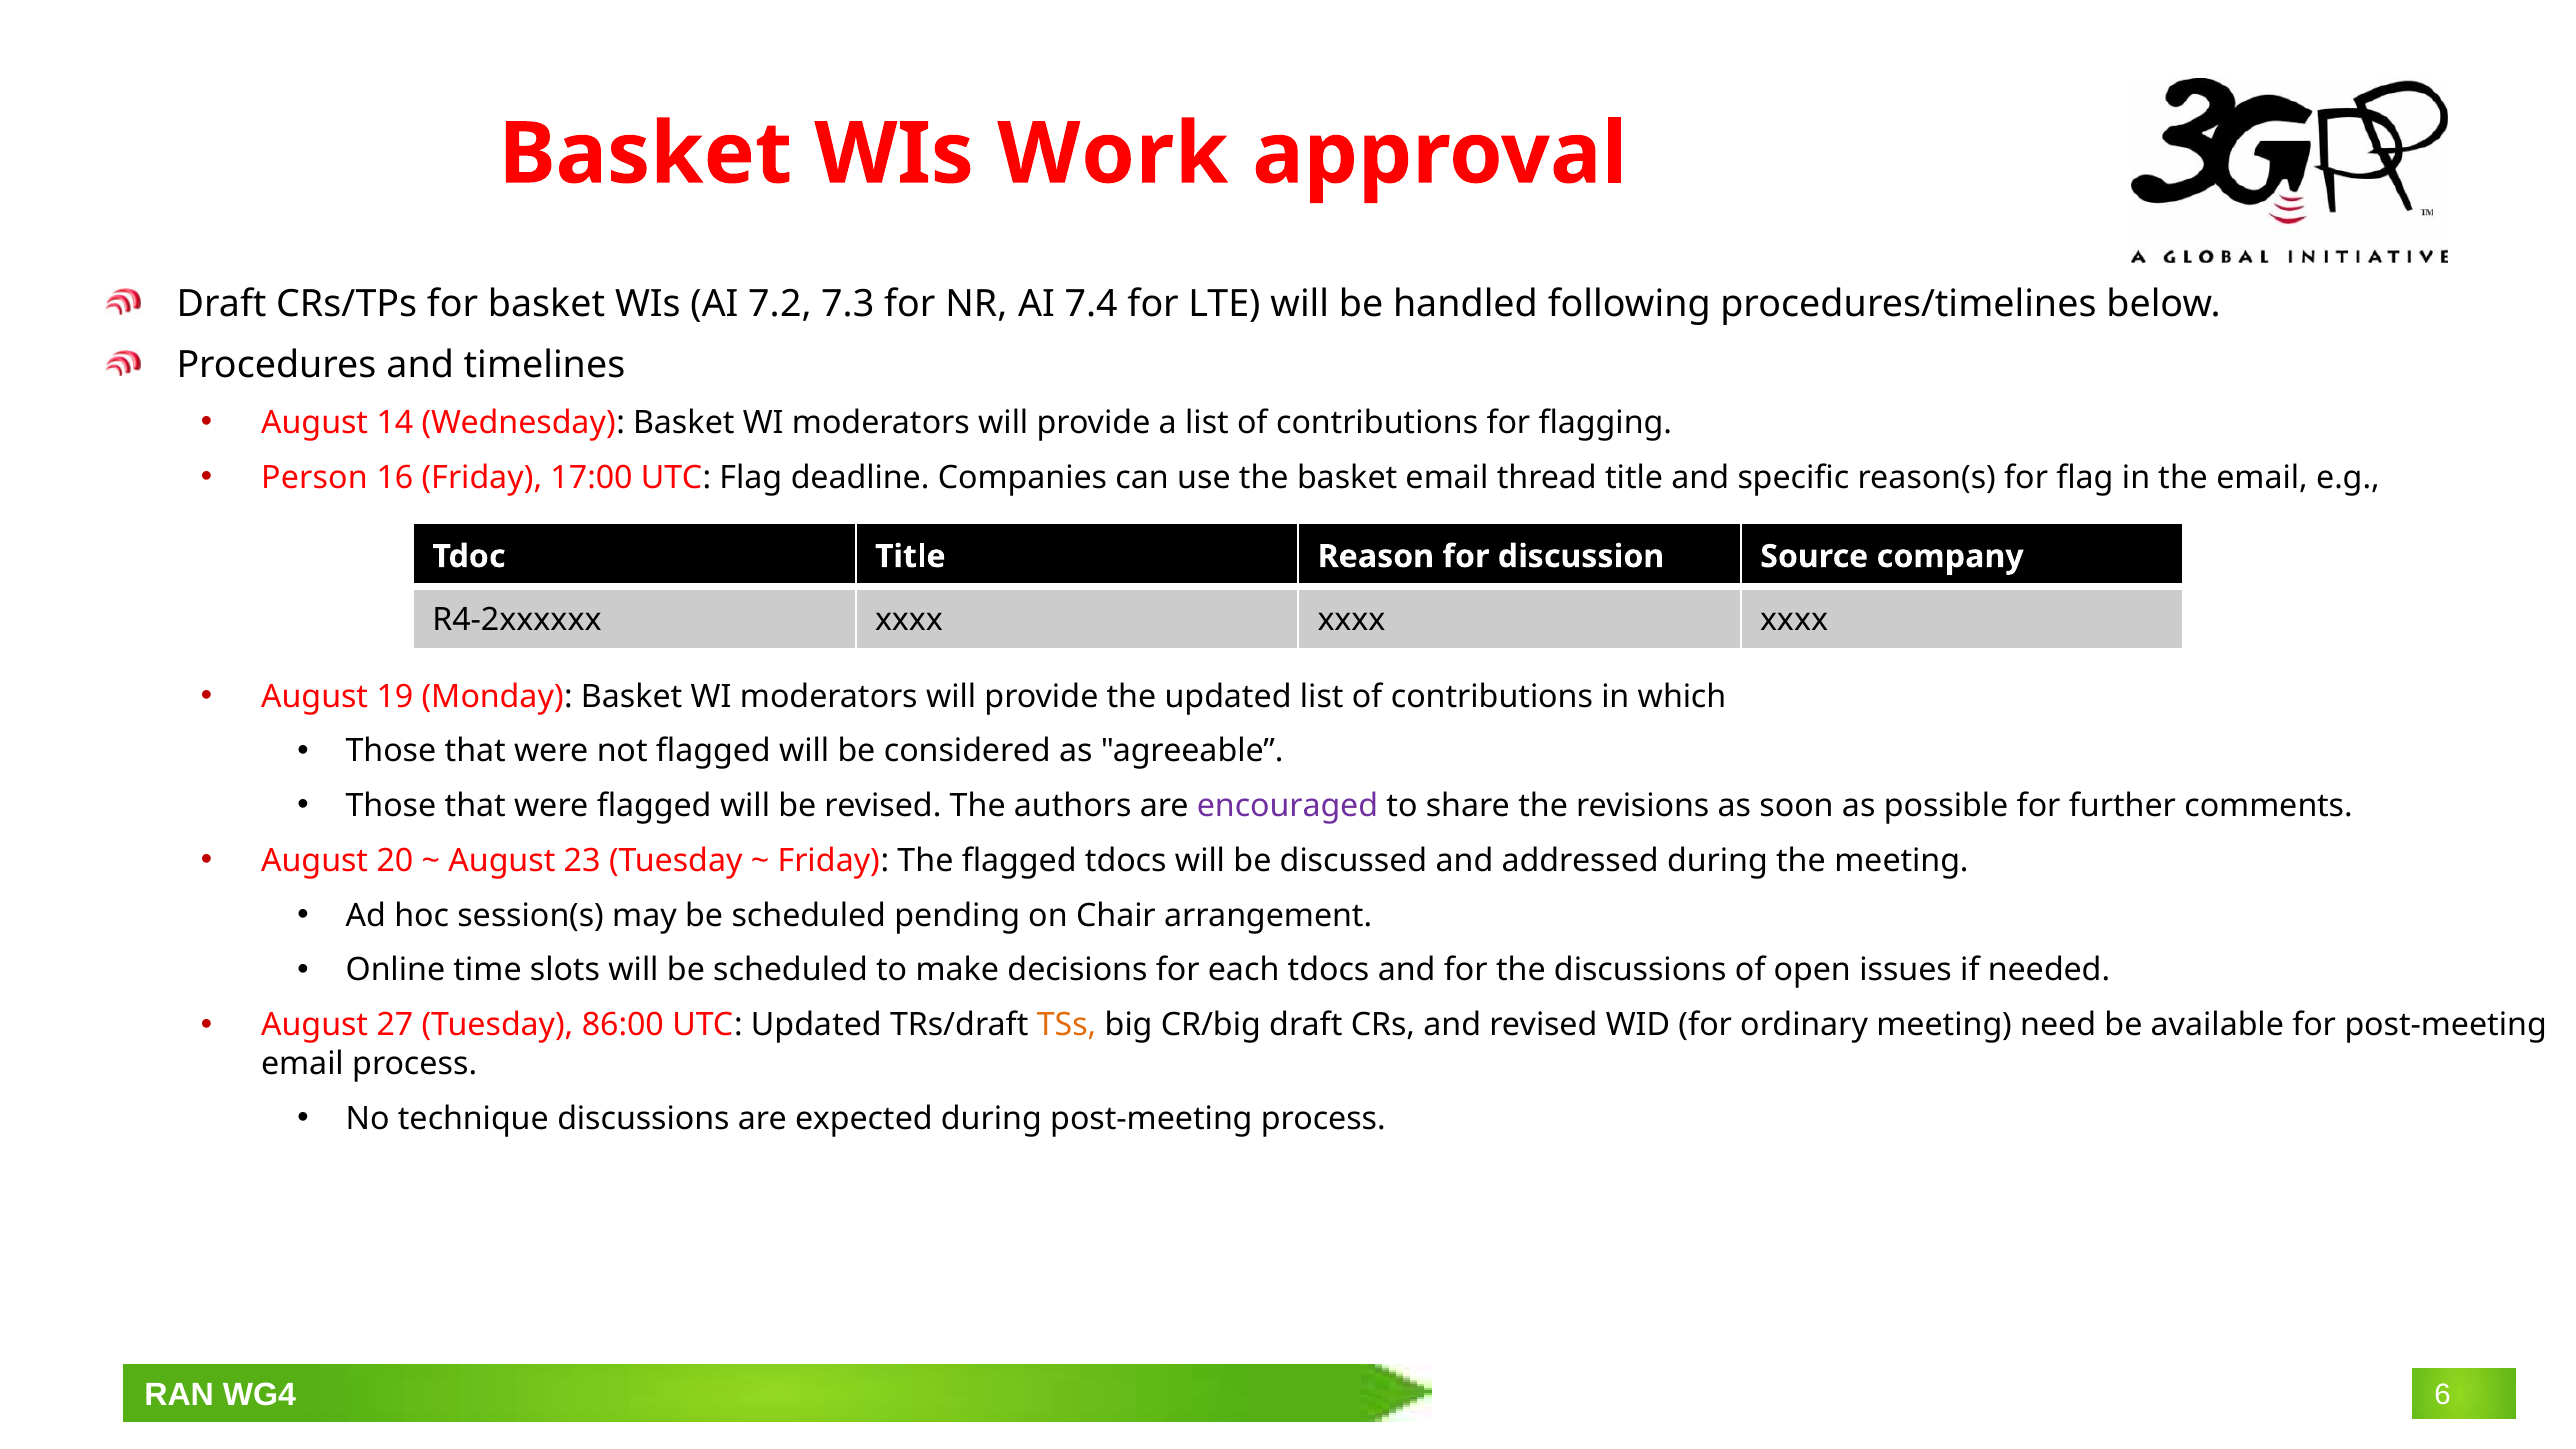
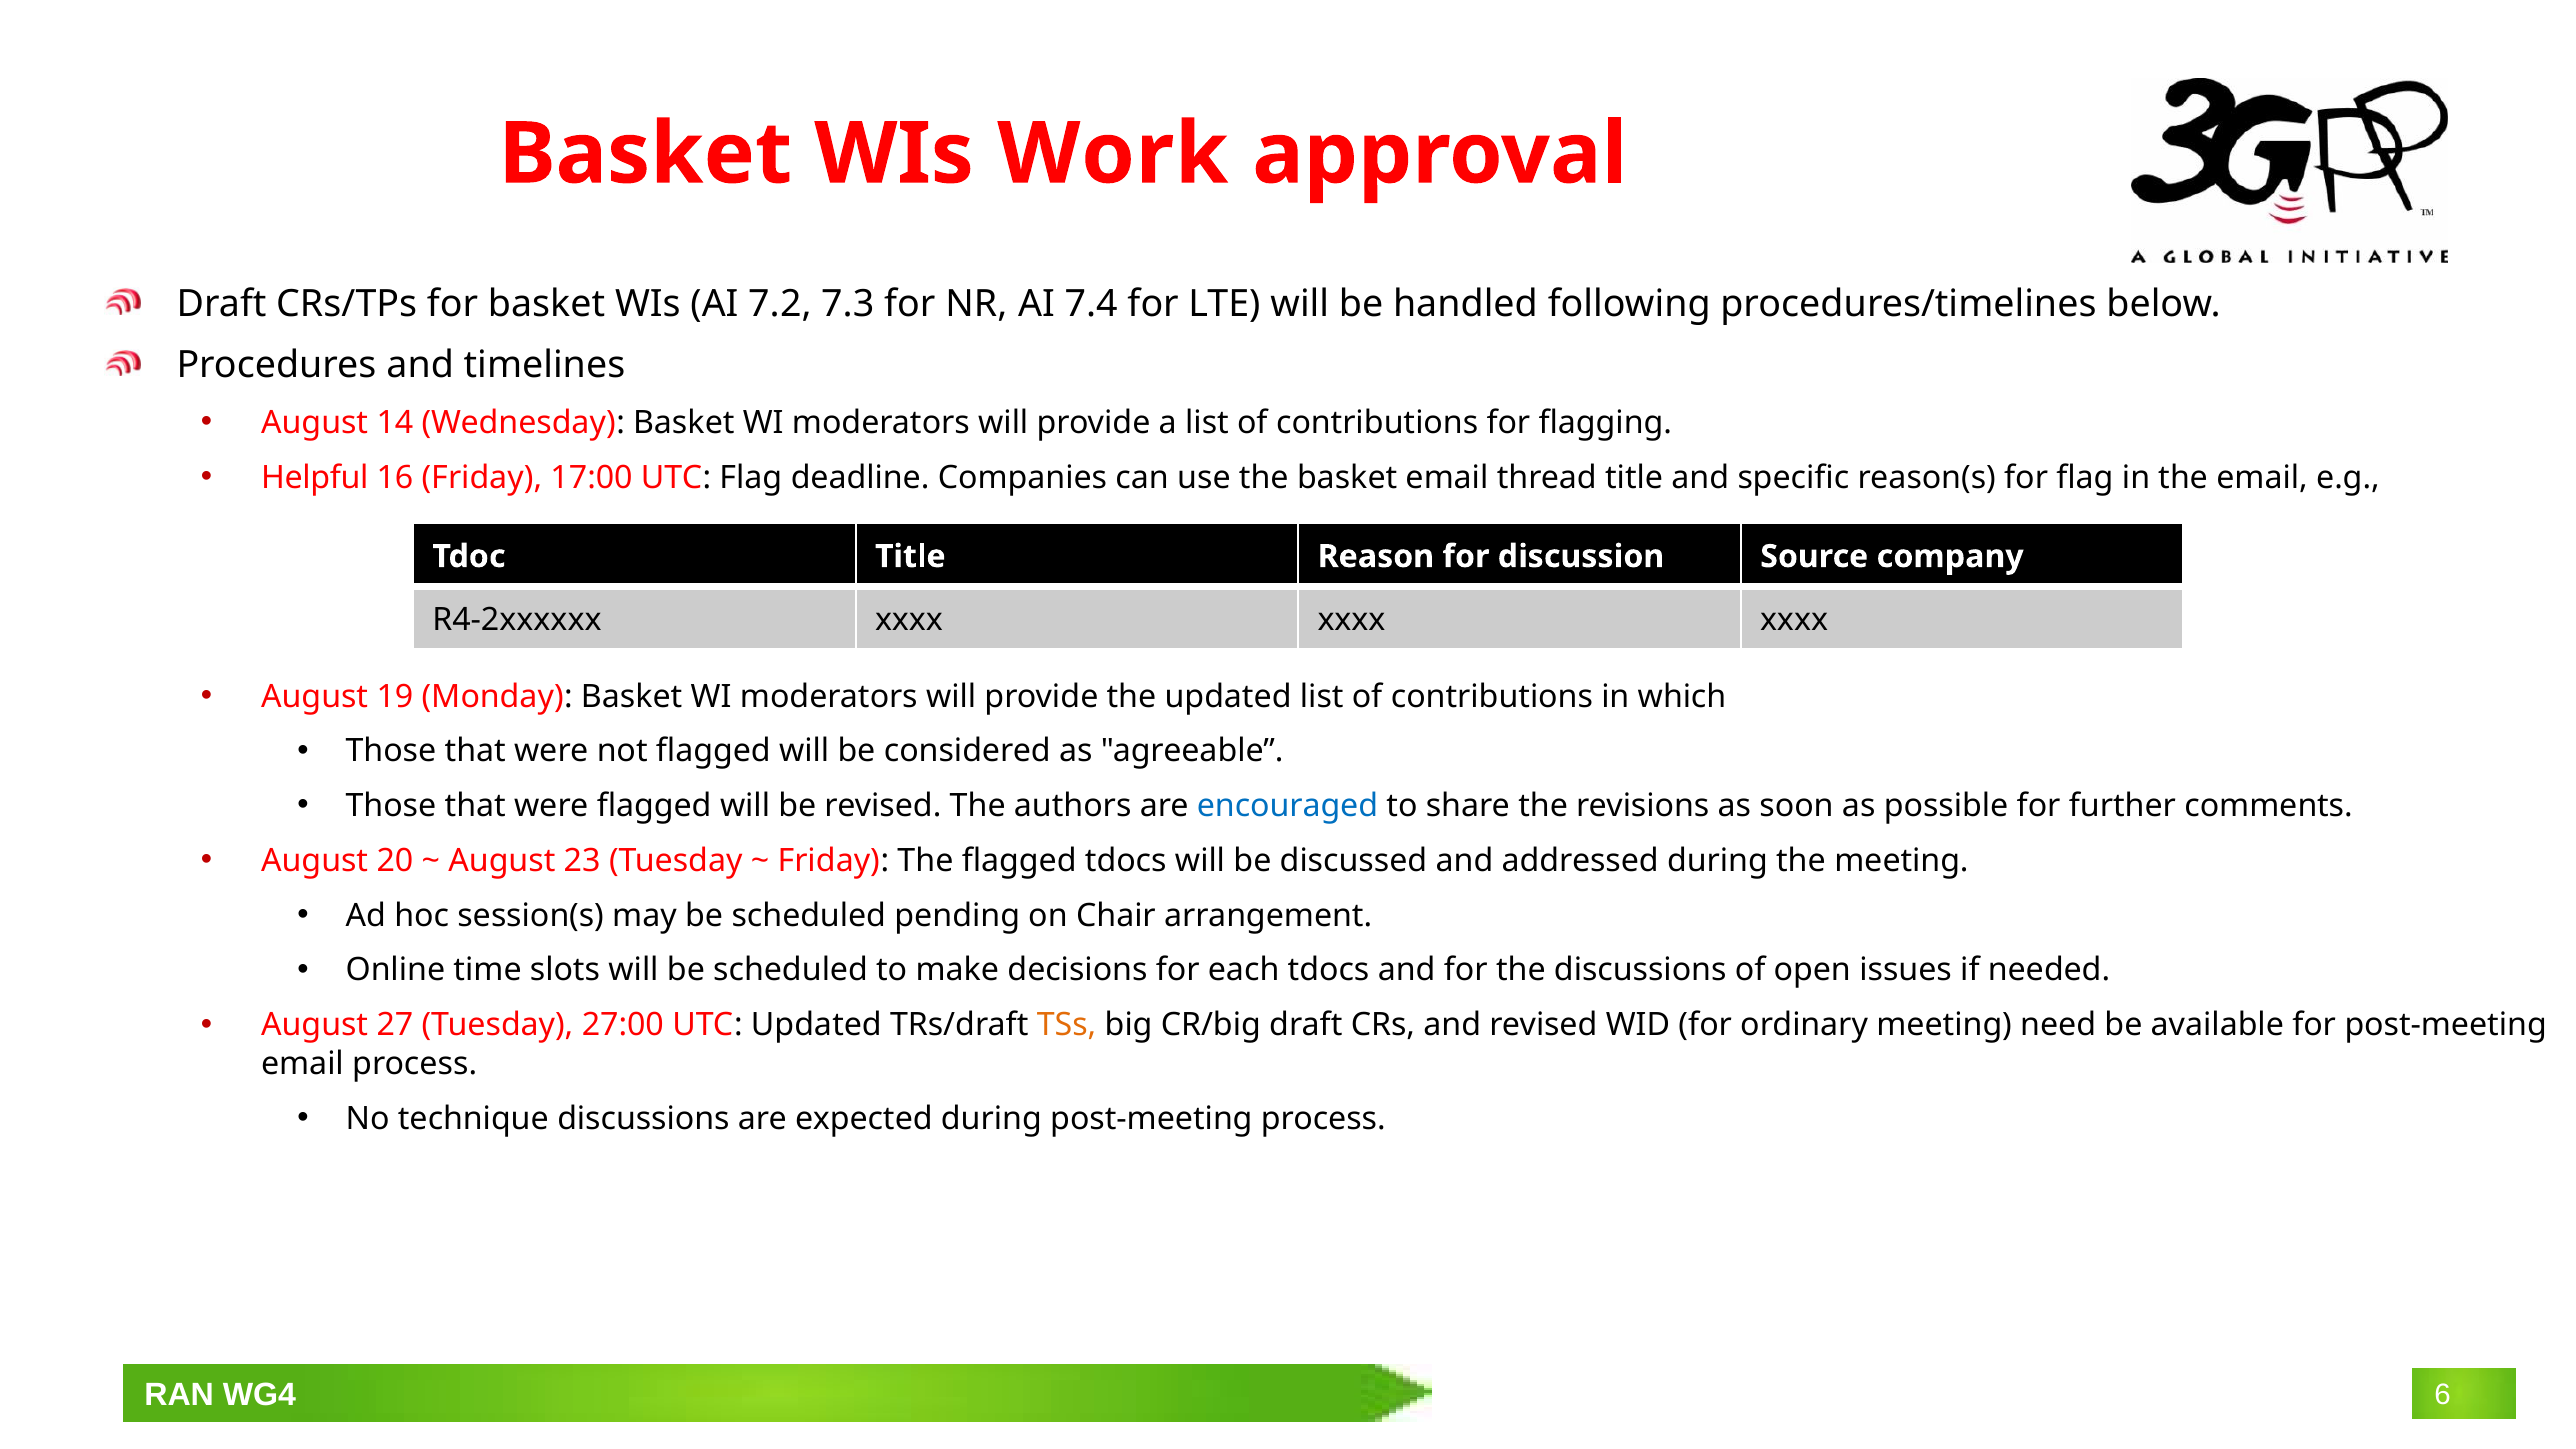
Person: Person -> Helpful
encouraged colour: purple -> blue
86:00: 86:00 -> 27:00
